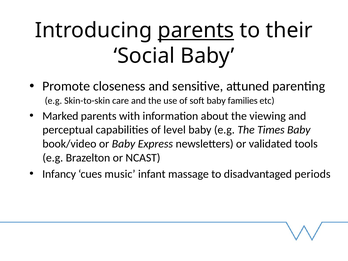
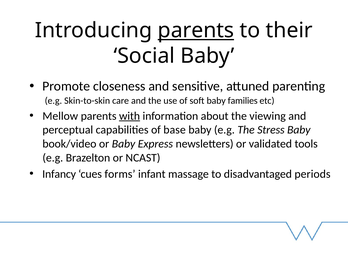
Marked: Marked -> Mellow
with underline: none -> present
level: level -> base
Times: Times -> Stress
music: music -> forms
